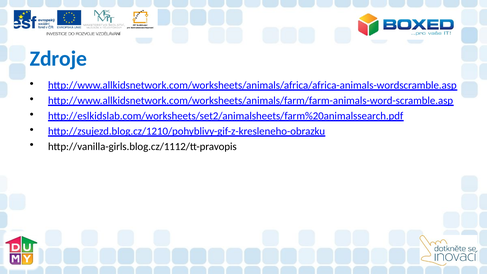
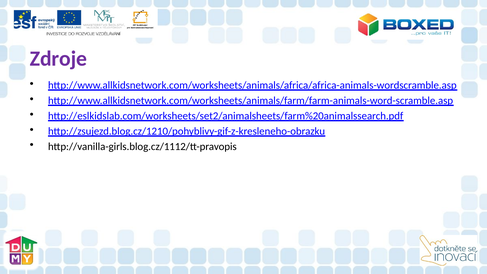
Zdroje colour: blue -> purple
